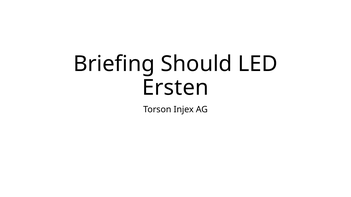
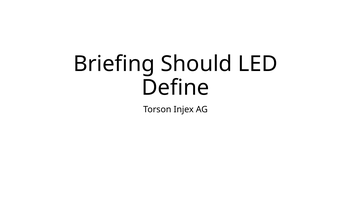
Ersten: Ersten -> Define
